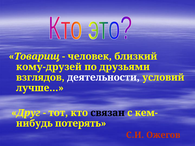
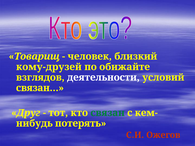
друзьями: друзьями -> обижайте
лучше…: лучше… -> связан…
связан colour: black -> green
